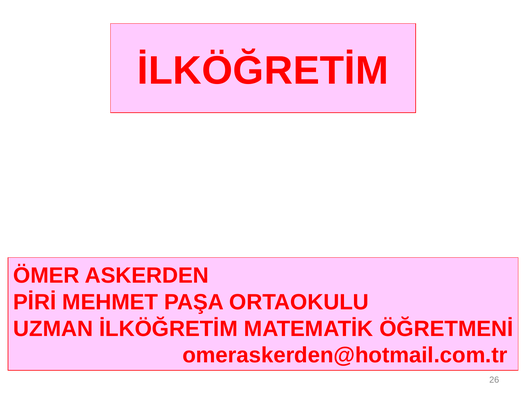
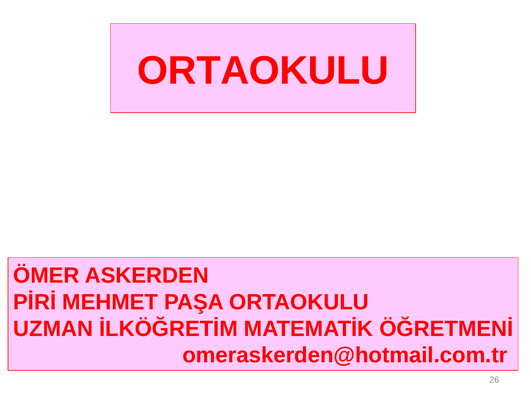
İLKÖĞRETİM at (263, 71): İLKÖĞRETİM -> ORTAOKULU
